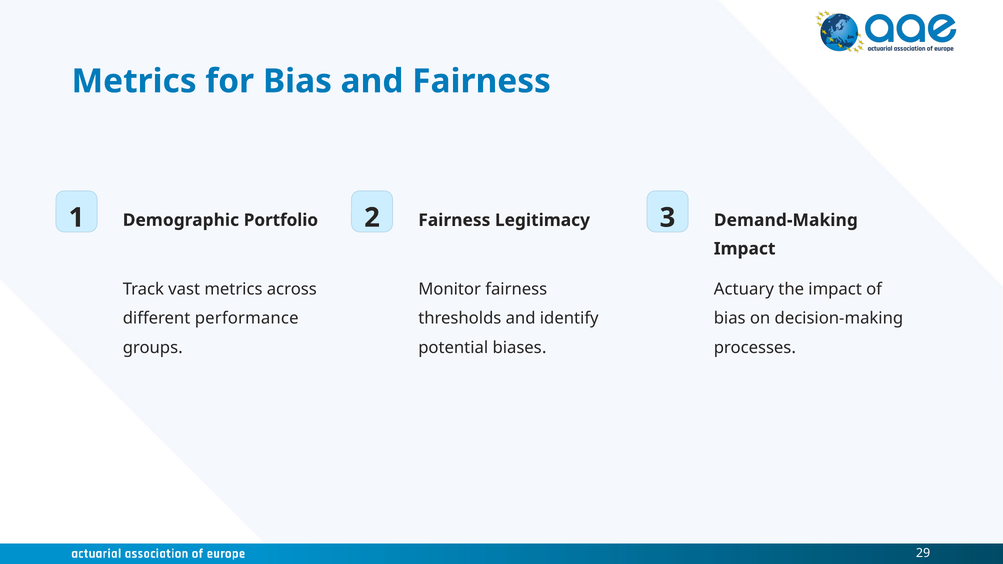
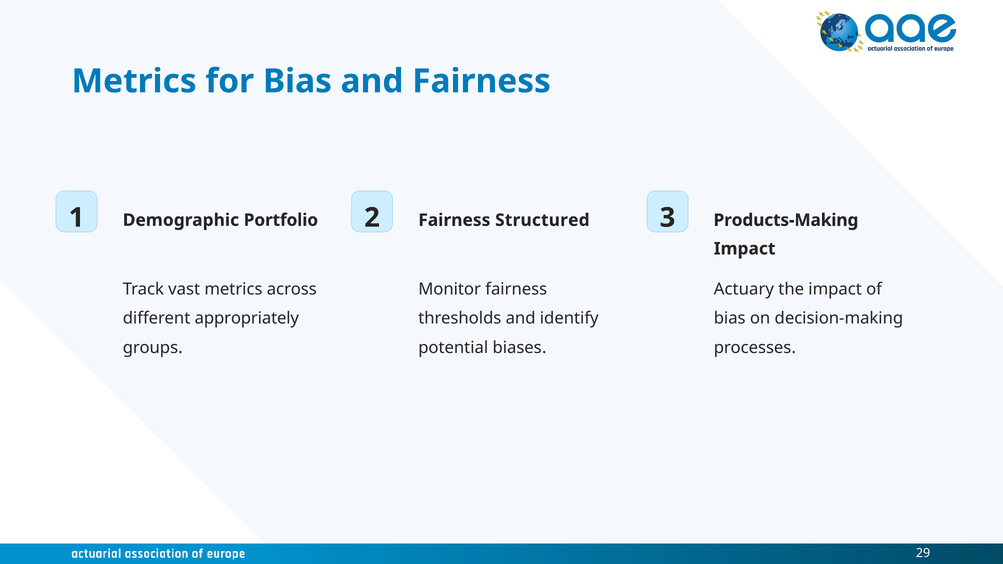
Legitimacy: Legitimacy -> Structured
Demand-Making: Demand-Making -> Products-Making
performance: performance -> appropriately
